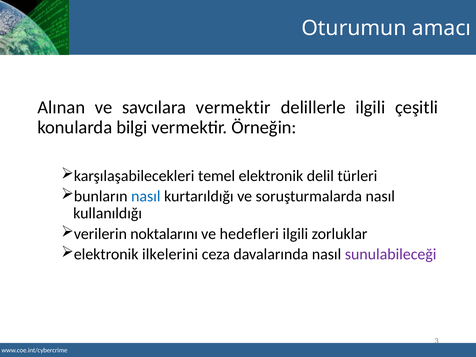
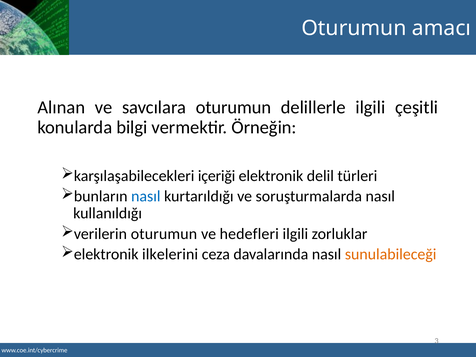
savcılara vermektir: vermektir -> oturumun
temel: temel -> içeriği
verilerin noktalarını: noktalarını -> oturumun
sunulabileceği colour: purple -> orange
